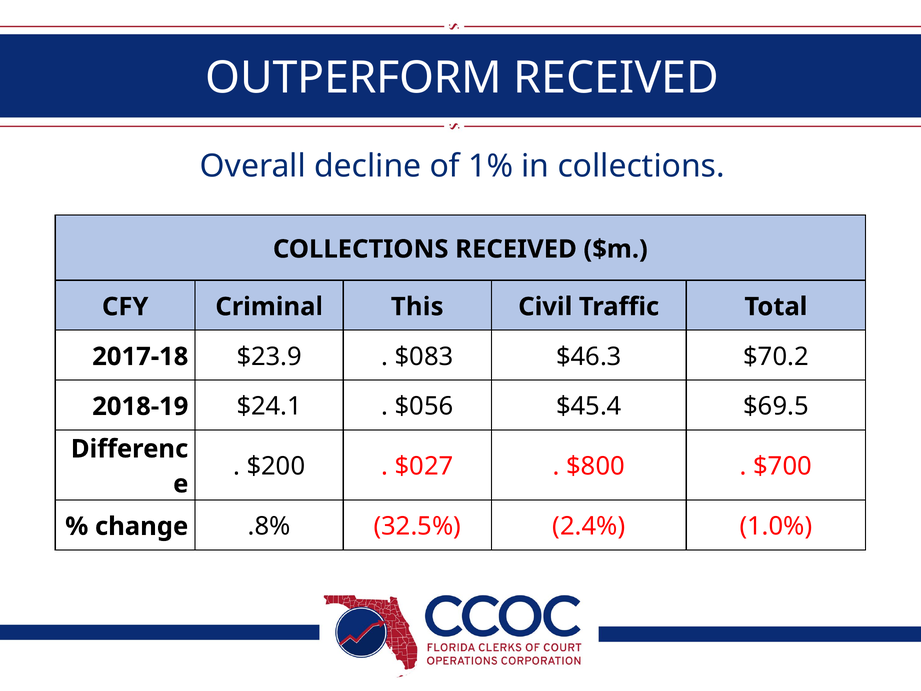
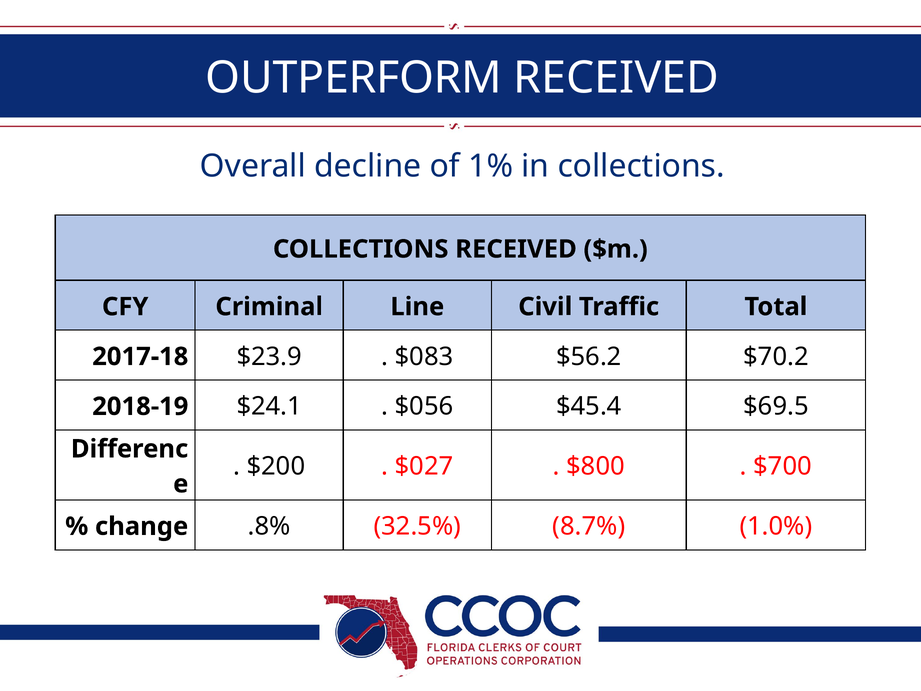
This: This -> Line
$46.3: $46.3 -> $56.2
2.4%: 2.4% -> 8.7%
